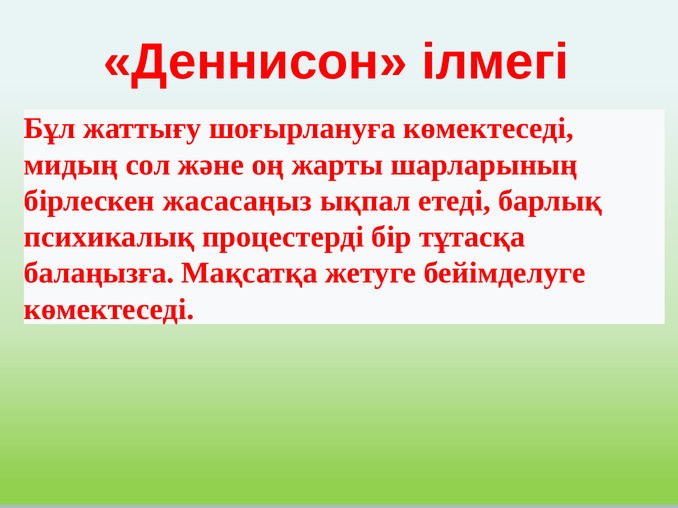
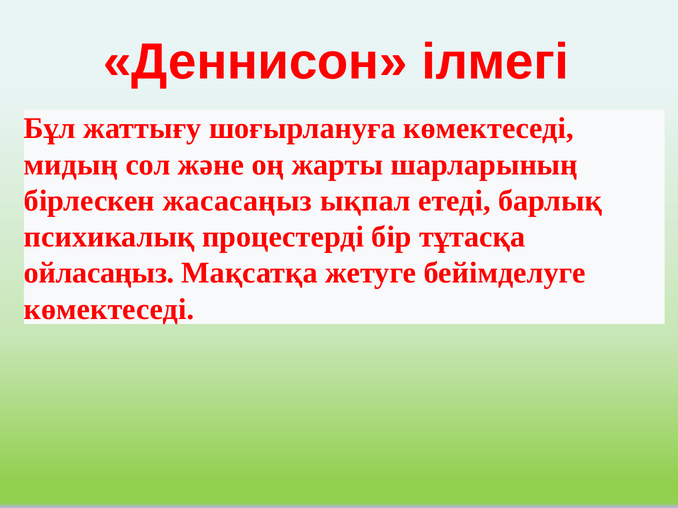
балаңызға: балаңызға -> ойласаңыз
